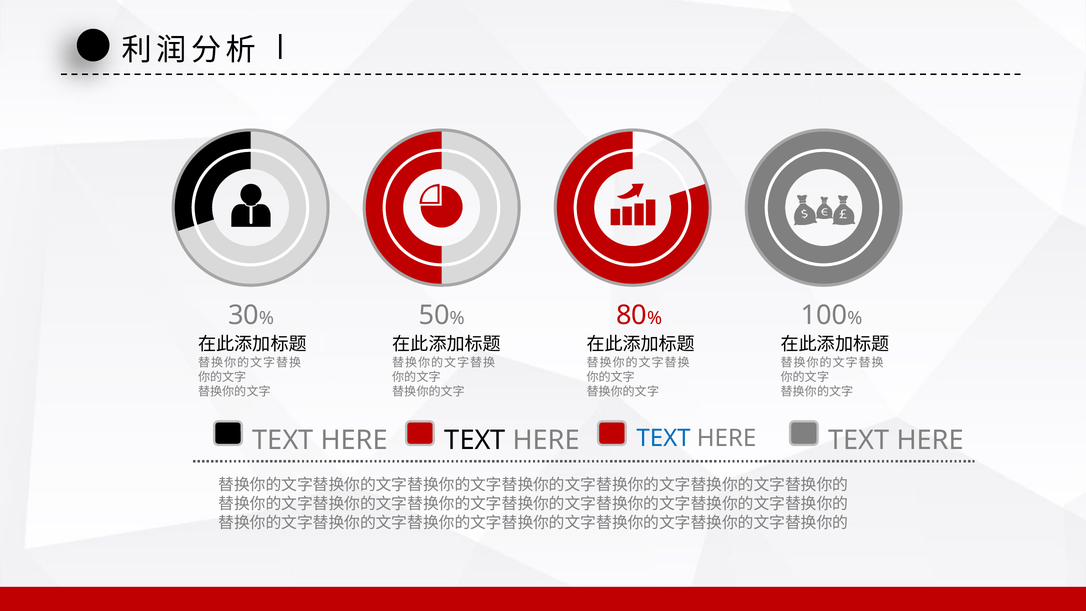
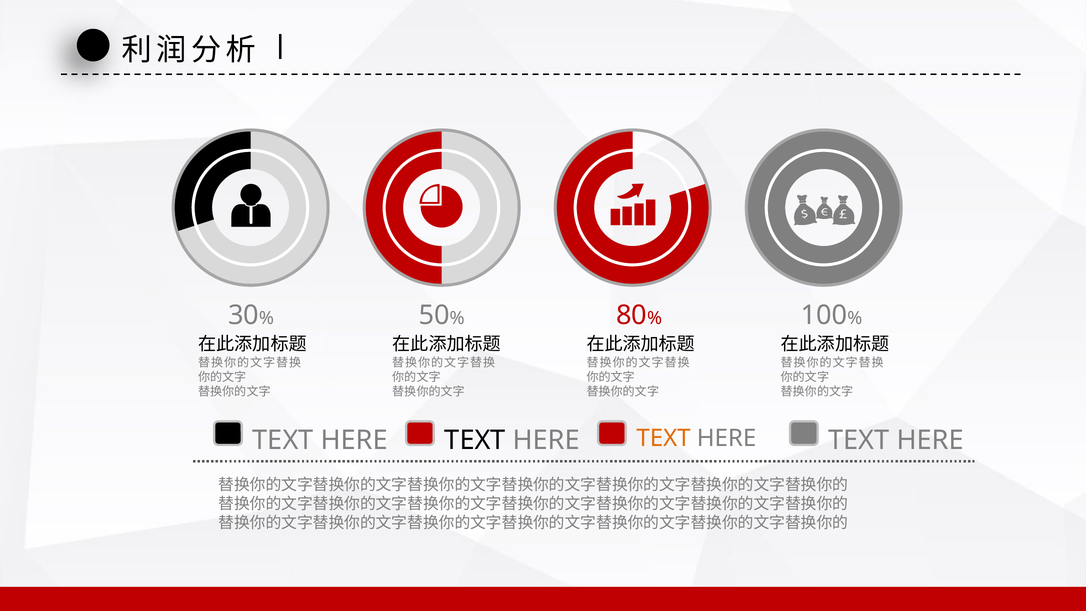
TEXT at (664, 438) colour: blue -> orange
